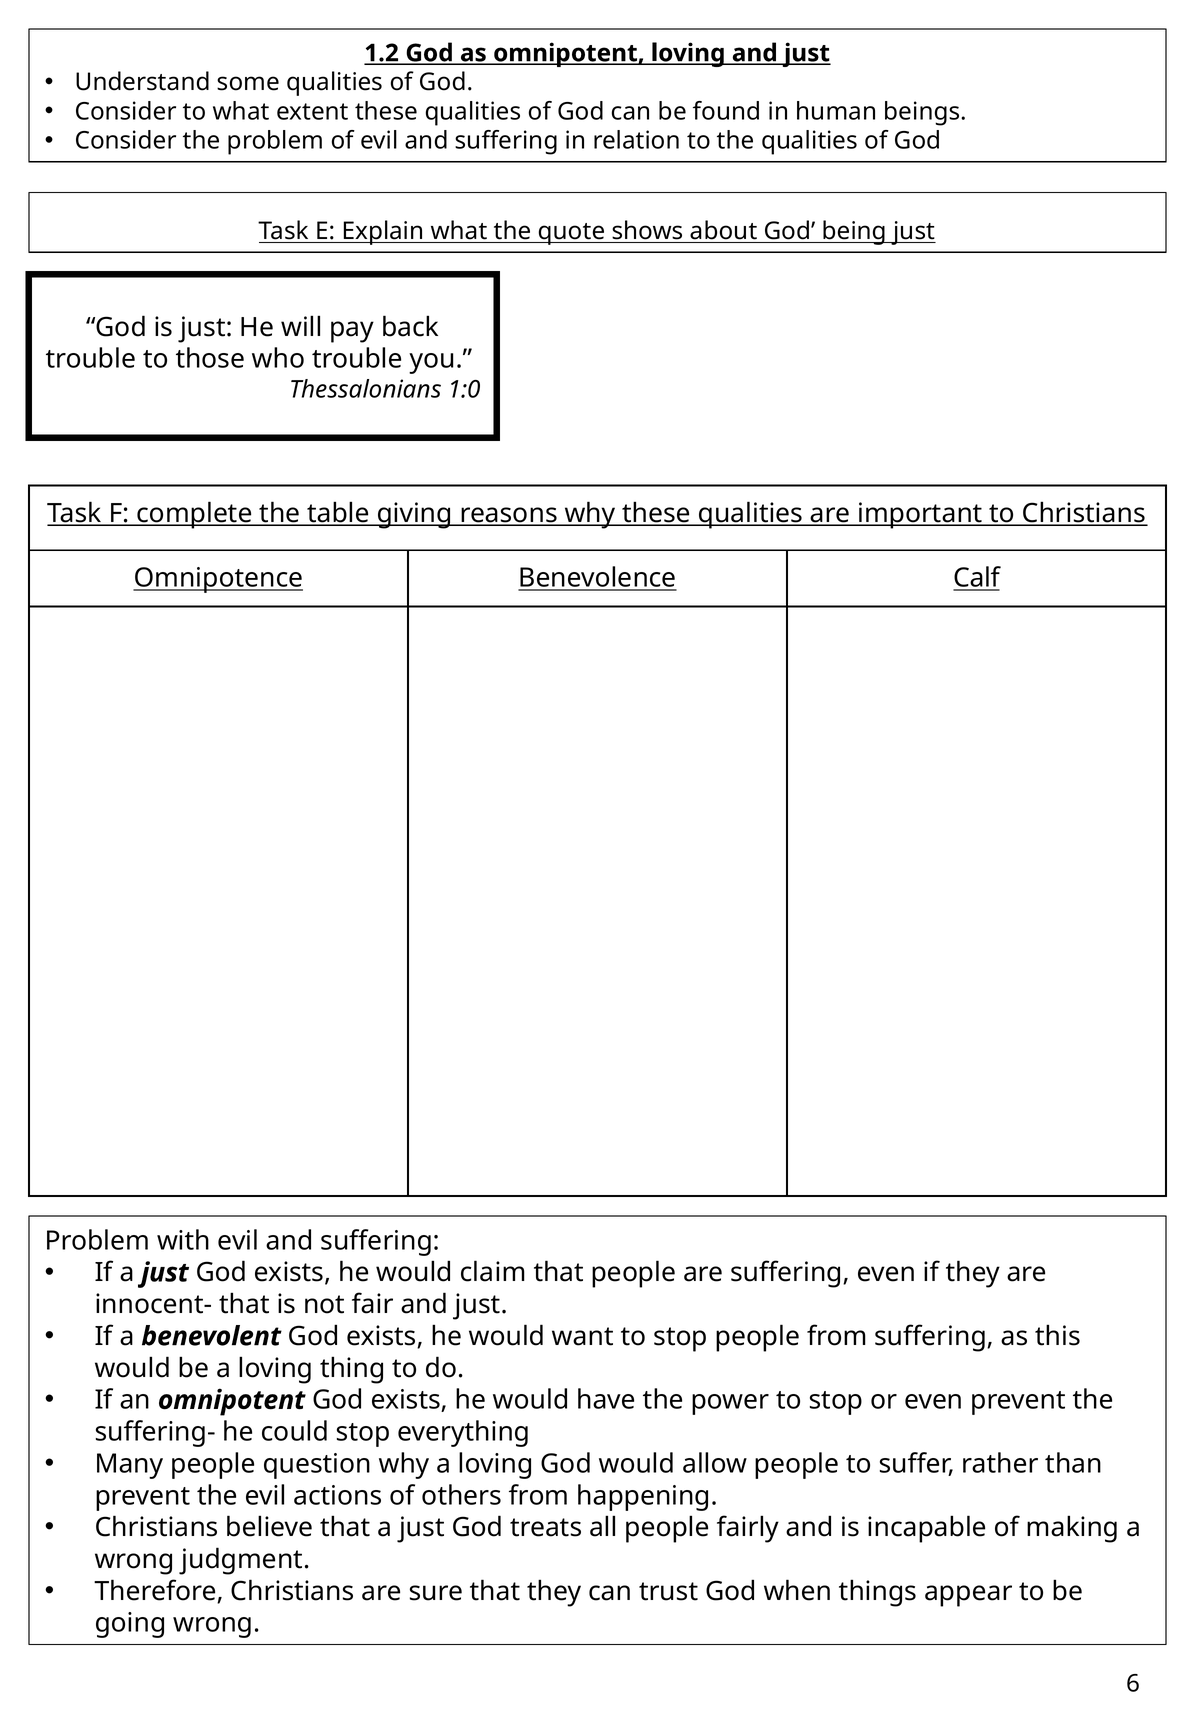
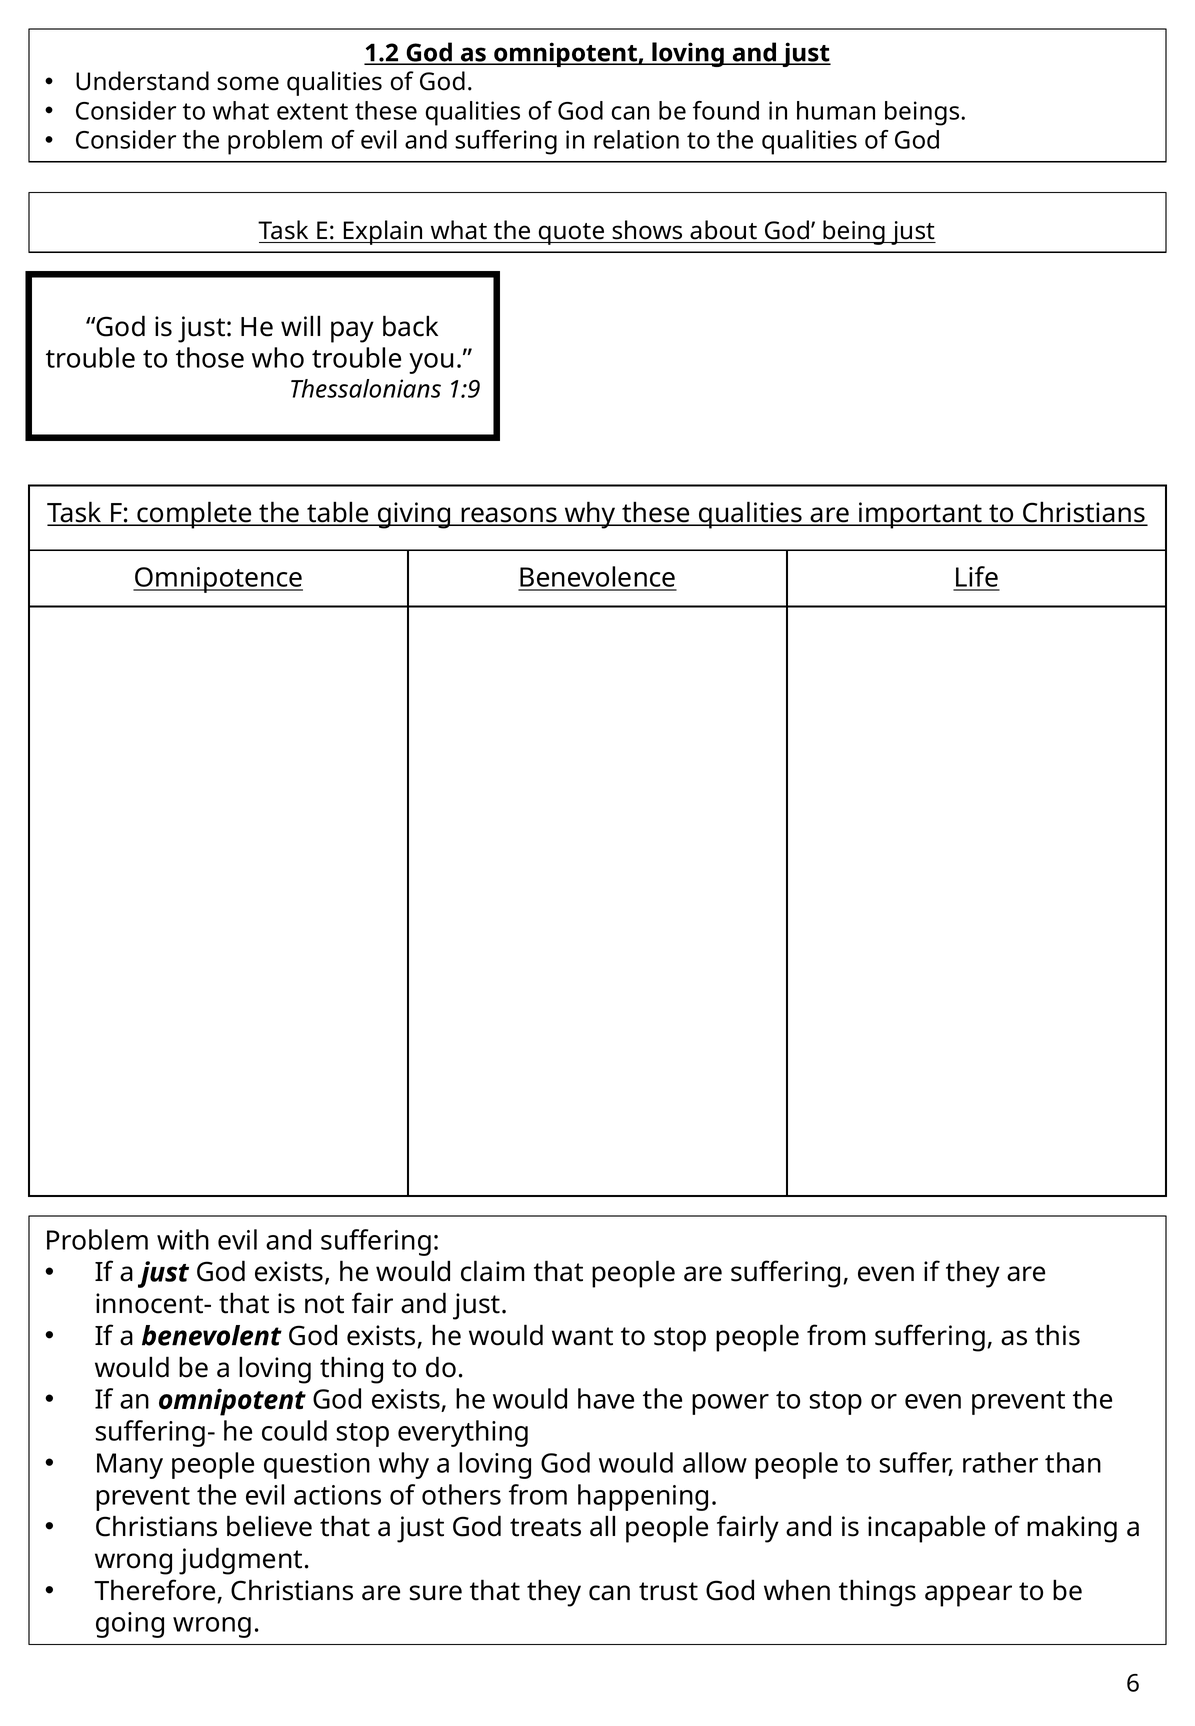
1:0: 1:0 -> 1:9
Calf: Calf -> Life
